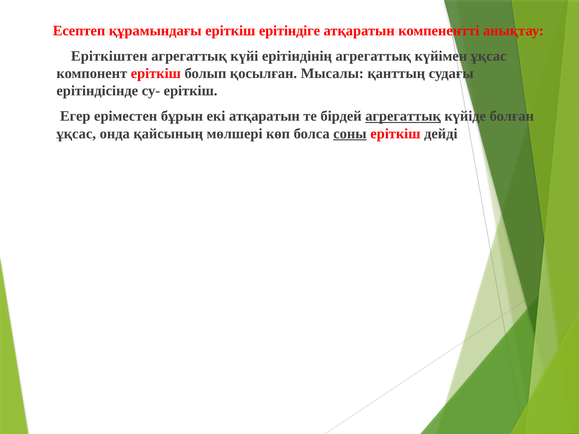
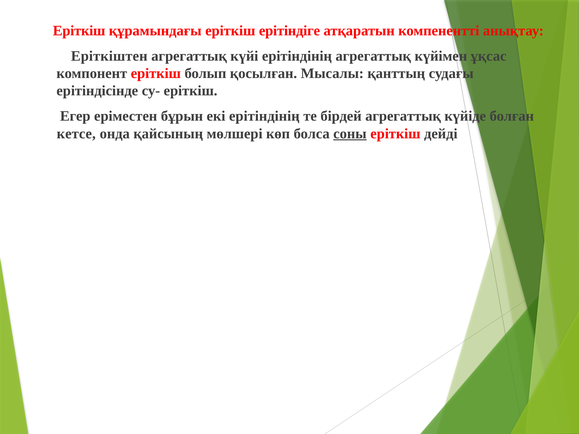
Есептеп at (79, 31): Есептеп -> Еріткіш
екі атқаратын: атқаратын -> ерітіндінің
агрегаттық at (403, 116) underline: present -> none
ұқсас at (76, 134): ұқсас -> кетсе
